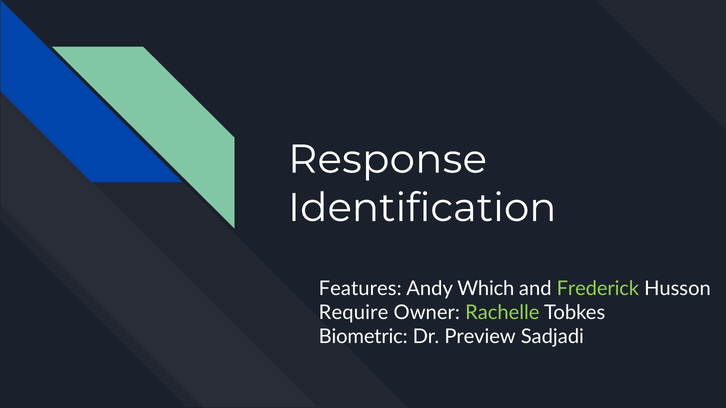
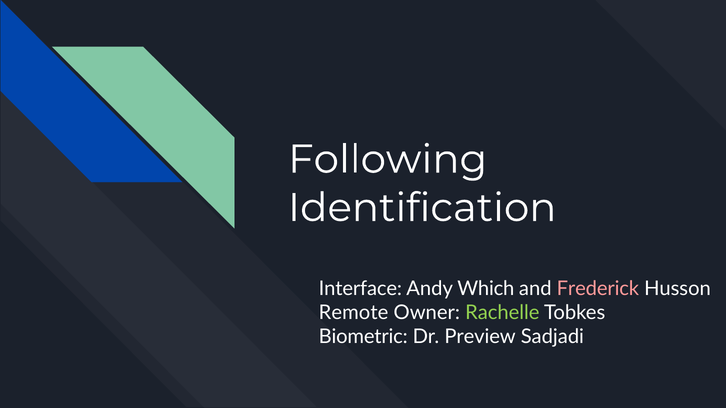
Response: Response -> Following
Features: Features -> Interface
Frederick colour: light green -> pink
Require: Require -> Remote
